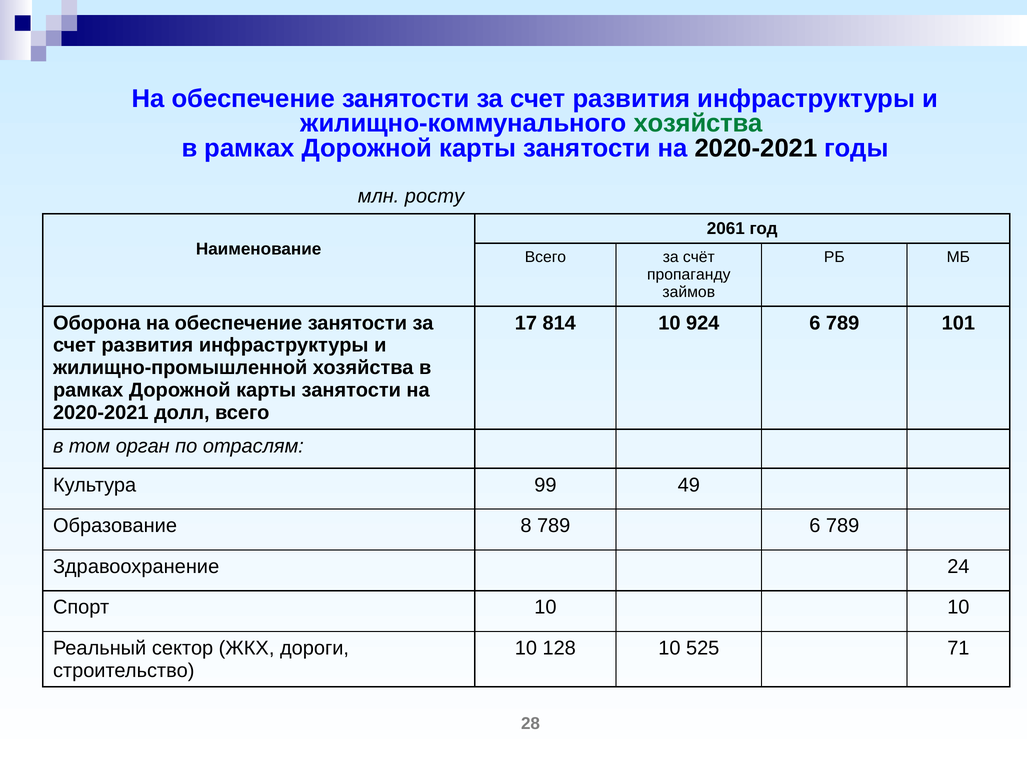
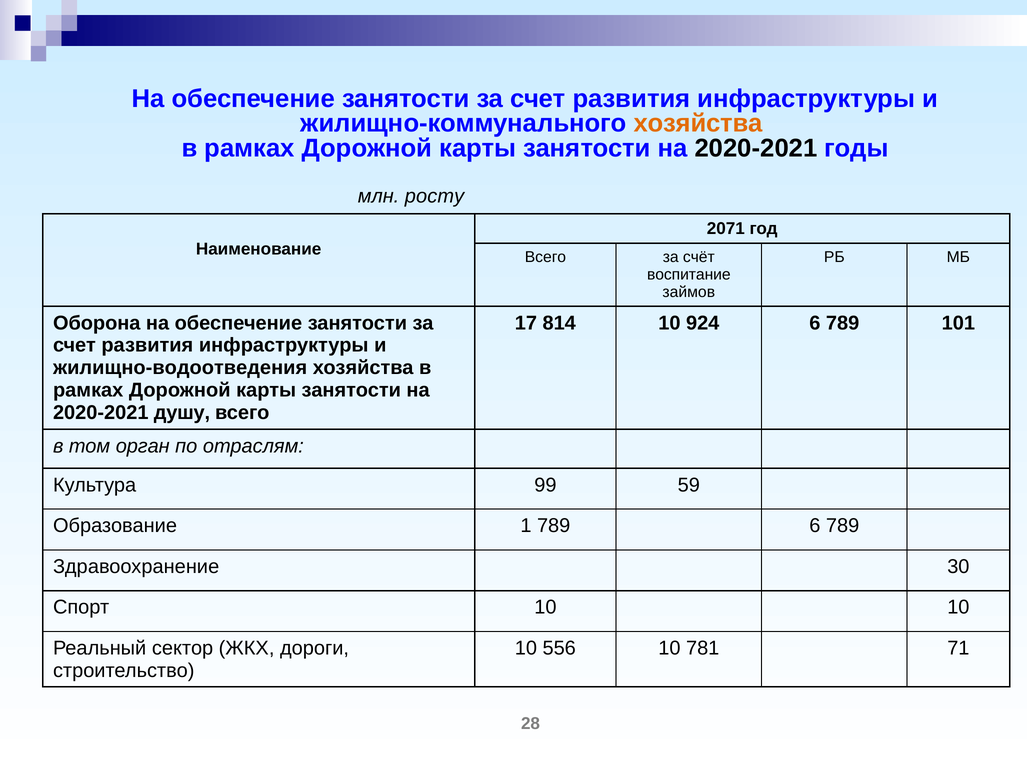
хозяйства at (698, 123) colour: green -> orange
2061: 2061 -> 2071
пропаганду: пропаганду -> воспитание
жилищно-промышленной: жилищно-промышленной -> жилищно-водоотведения
долл: долл -> душу
49: 49 -> 59
8: 8 -> 1
24: 24 -> 30
128: 128 -> 556
525: 525 -> 781
